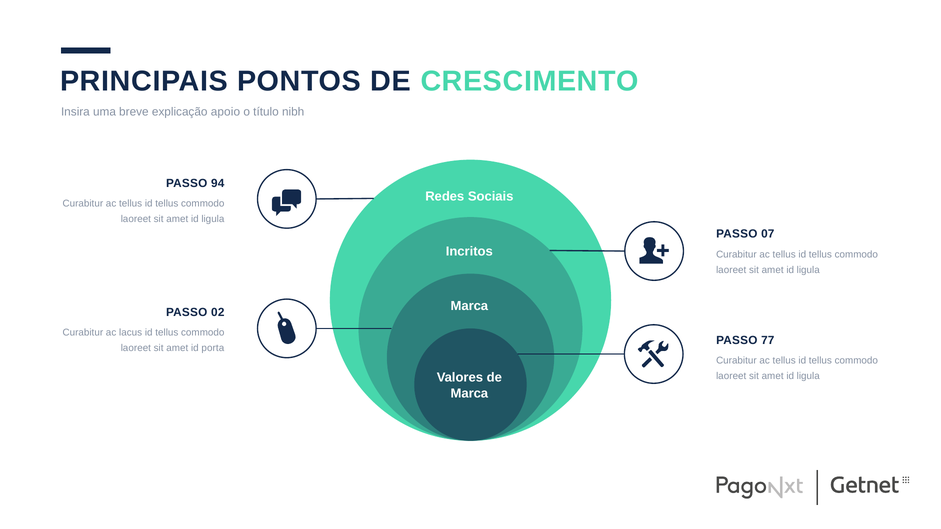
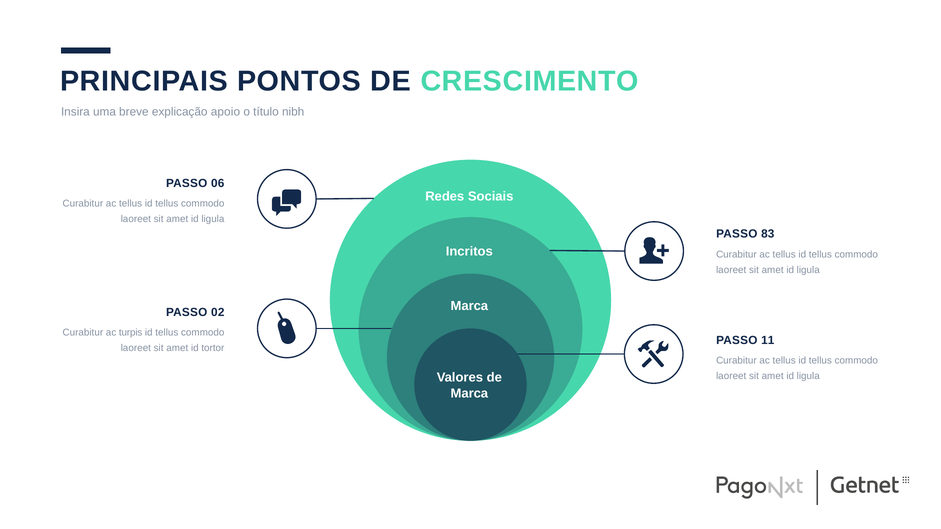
94: 94 -> 06
07: 07 -> 83
lacus: lacus -> turpis
77: 77 -> 11
porta: porta -> tortor
